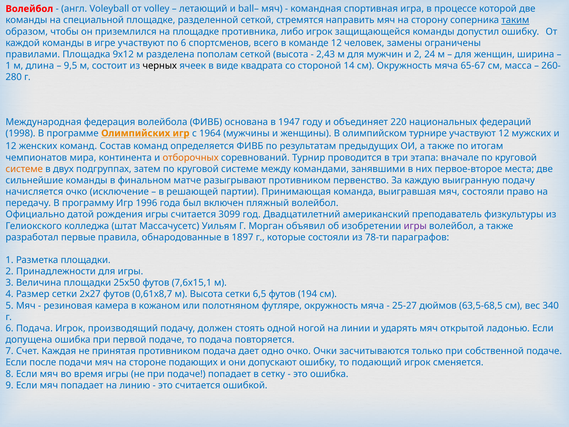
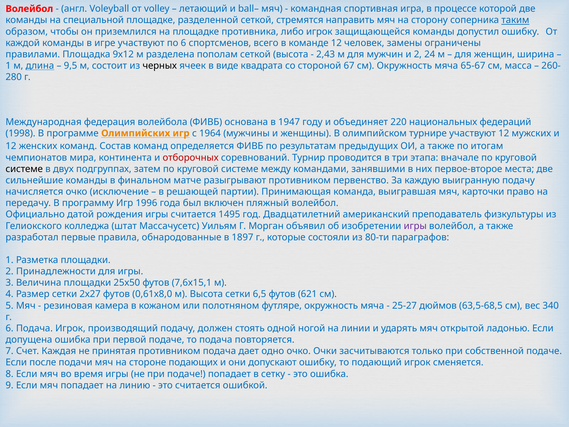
длина underline: none -> present
14: 14 -> 67
отборочных colour: orange -> red
системе at (24, 169) colour: orange -> black
мяч состояли: состояли -> карточки
3099: 3099 -> 1495
78-ти: 78-ти -> 80-ти
0,61х8,7: 0,61х8,7 -> 0,61х8,0
194: 194 -> 621
